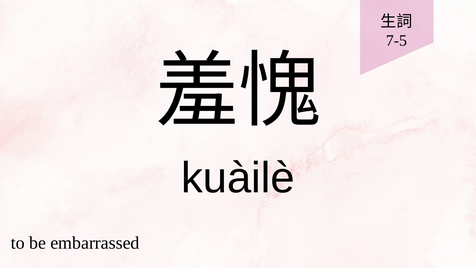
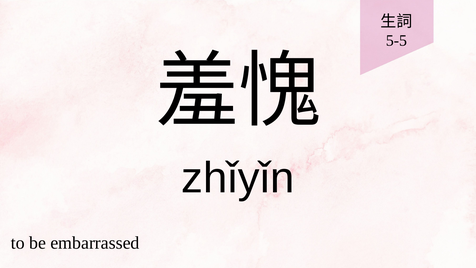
7-5: 7-5 -> 5-5
kuàilè: kuàilè -> zhǐyǐn
